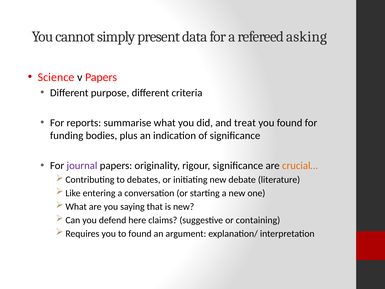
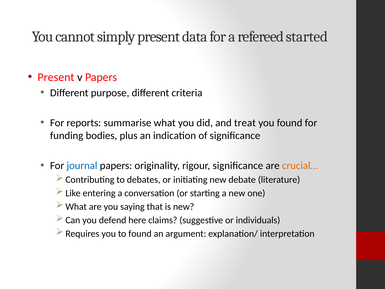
asking: asking -> started
Science at (56, 77): Science -> Present
journal colour: purple -> blue
containing: containing -> individuals
